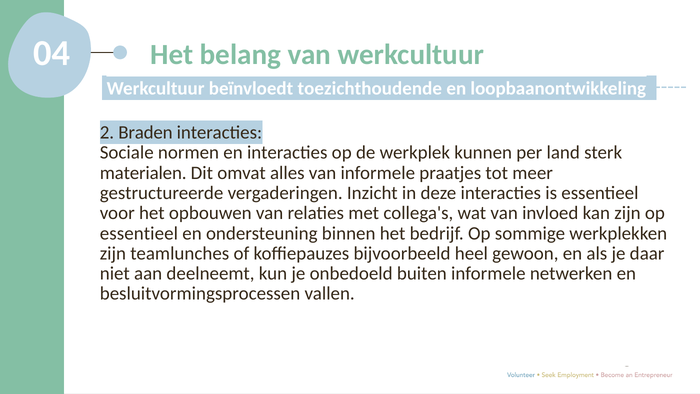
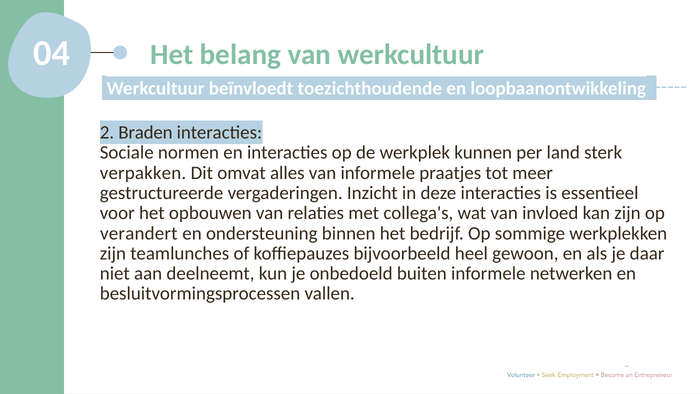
materialen: materialen -> verpakken
essentieel at (139, 233): essentieel -> verandert
